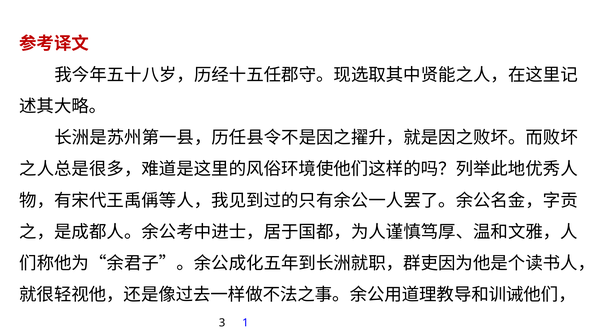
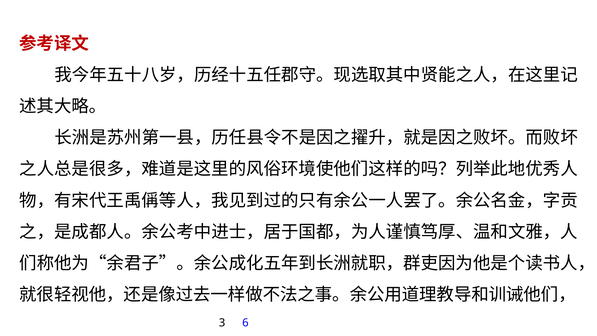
1: 1 -> 6
